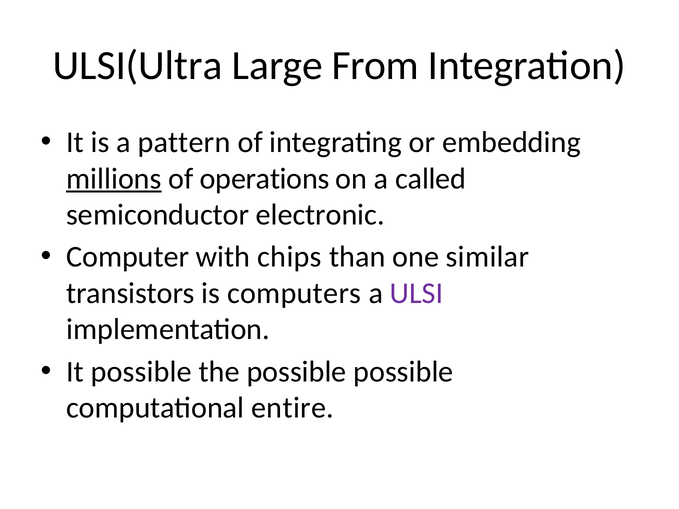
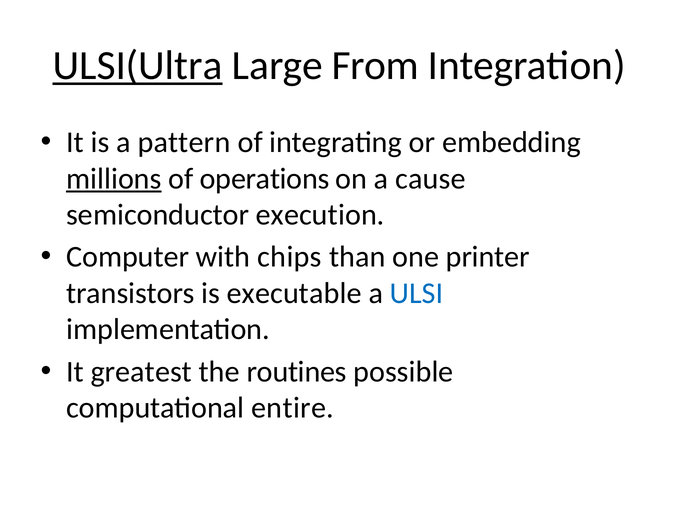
ULSI(Ultra underline: none -> present
called: called -> cause
electronic: electronic -> execution
similar: similar -> printer
computers: computers -> executable
ULSI colour: purple -> blue
It possible: possible -> greatest
the possible: possible -> routines
